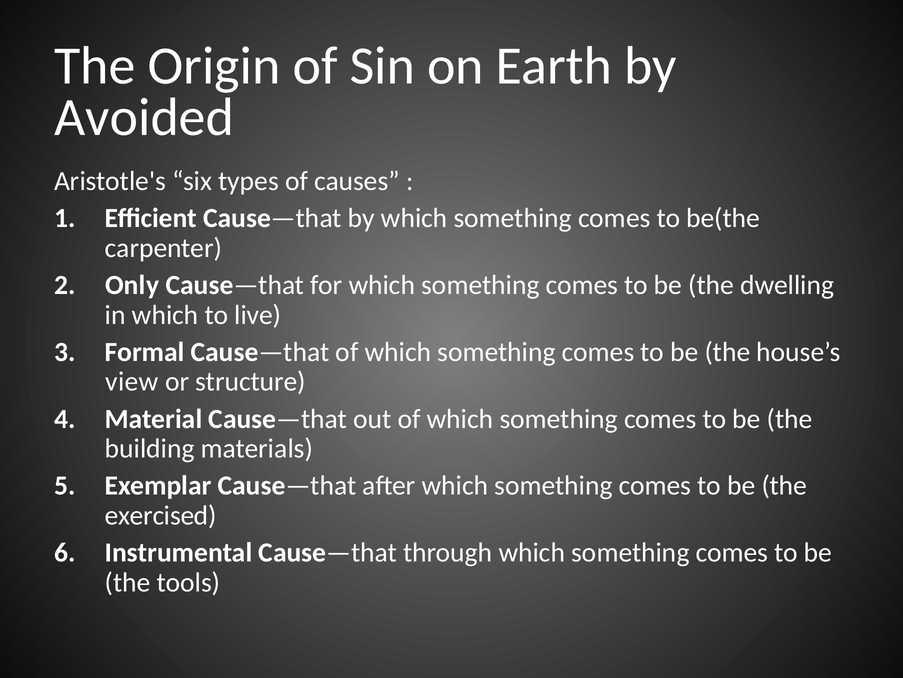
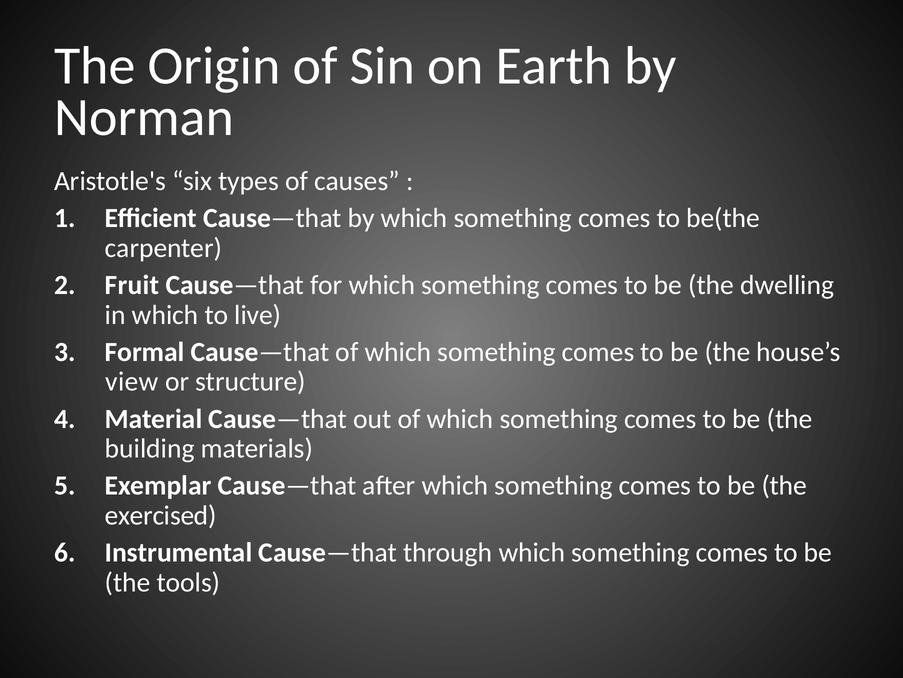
Avoided: Avoided -> Norman
Only: Only -> Fruit
